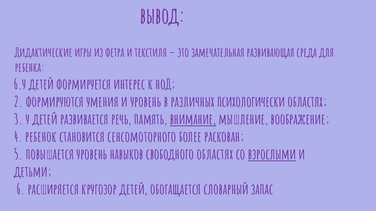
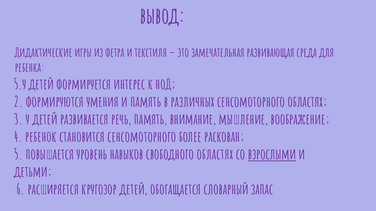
6.у: 6.у -> 5.у
и уровень: уровень -> память
различных психологически: психологически -> сенсомоторного
внимание underline: present -> none
